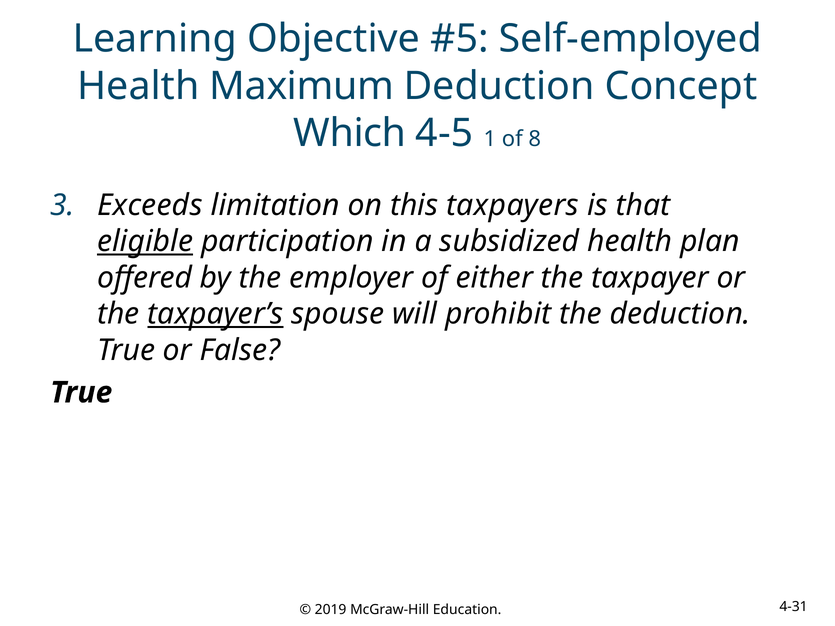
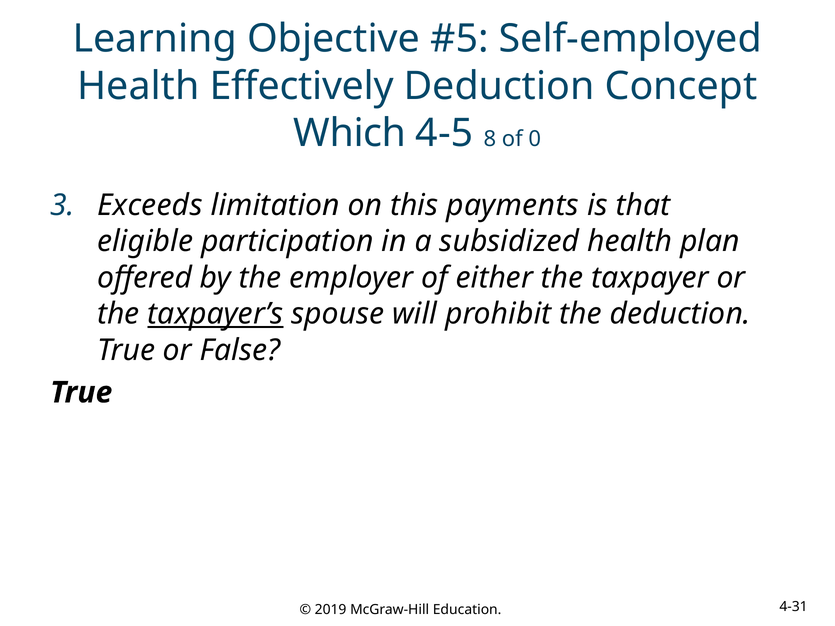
Maximum: Maximum -> Effectively
1: 1 -> 8
8: 8 -> 0
taxpayers: taxpayers -> payments
eligible underline: present -> none
